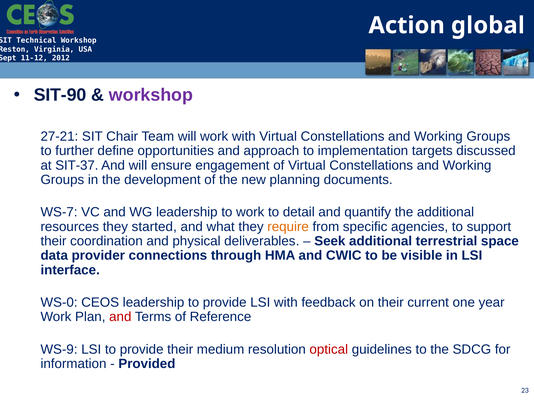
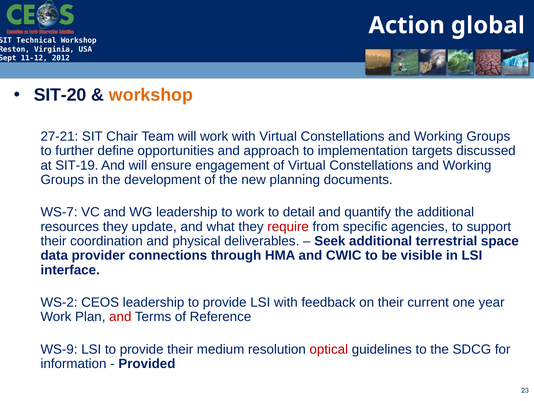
SIT-90: SIT-90 -> SIT-20
workshop at (151, 95) colour: purple -> orange
SIT-37: SIT-37 -> SIT-19
started: started -> update
require colour: orange -> red
WS-0: WS-0 -> WS-2
